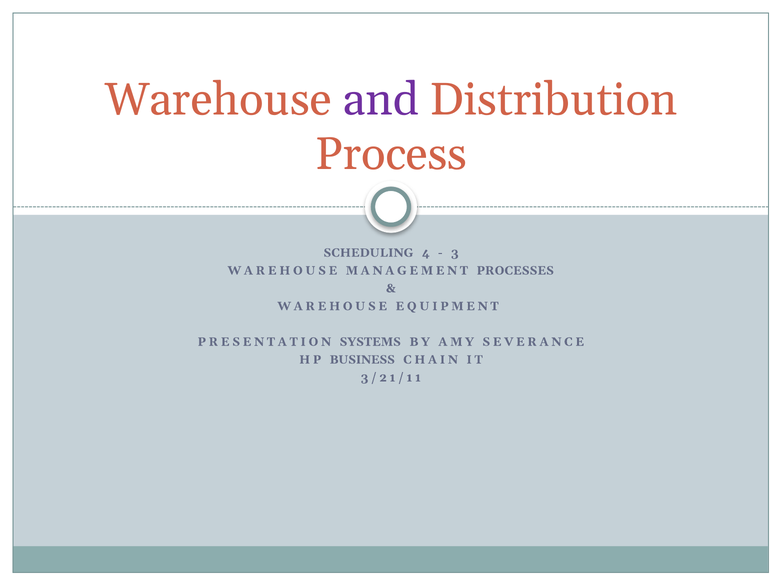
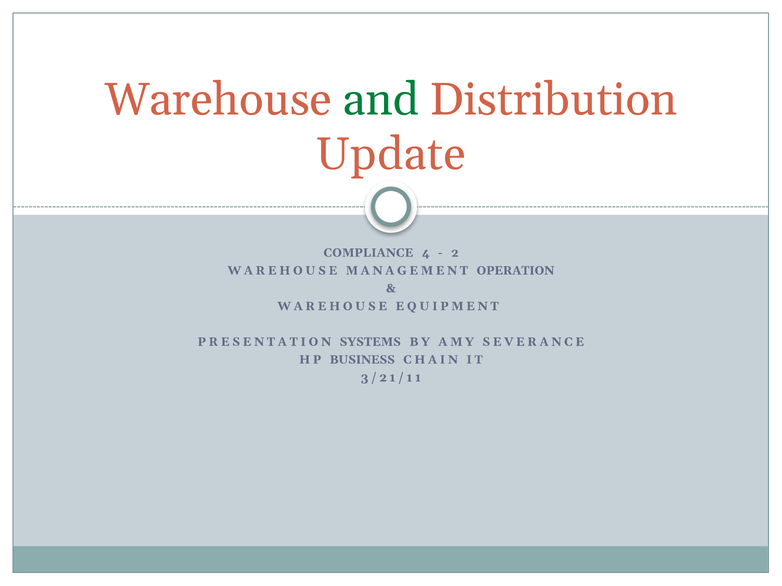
and colour: purple -> green
Process: Process -> Update
SCHEDULING: SCHEDULING -> COMPLIANCE
3: 3 -> 2
PROCESSES: PROCESSES -> OPERATION
